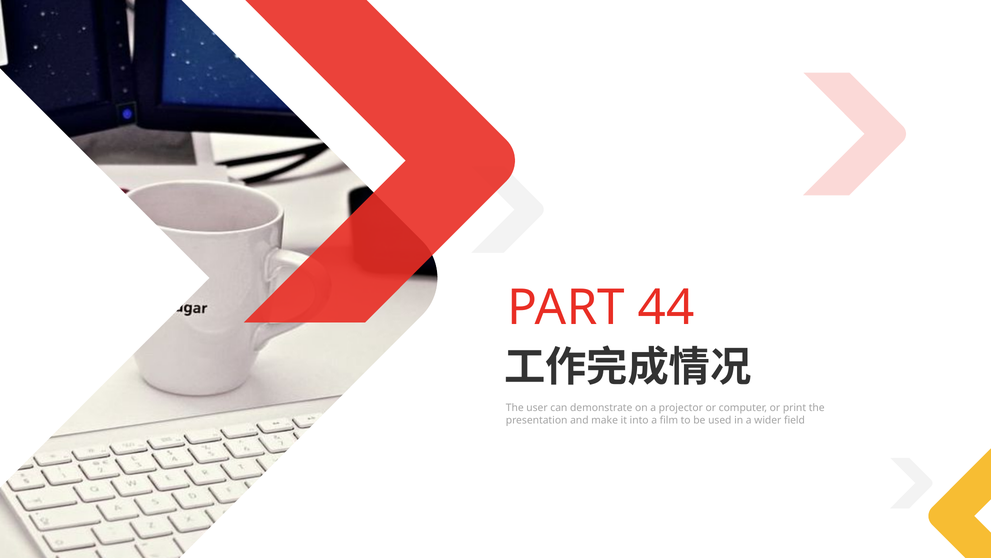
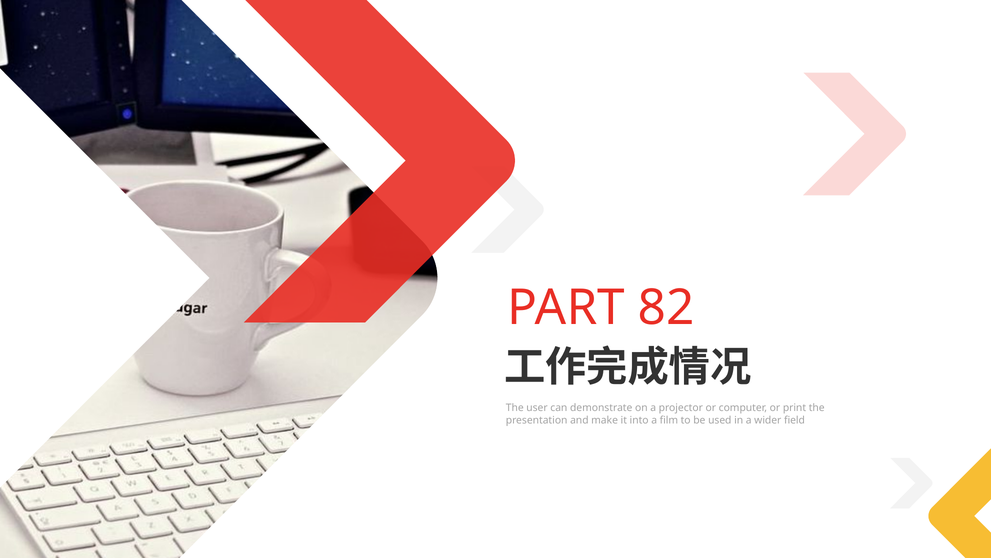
44: 44 -> 82
